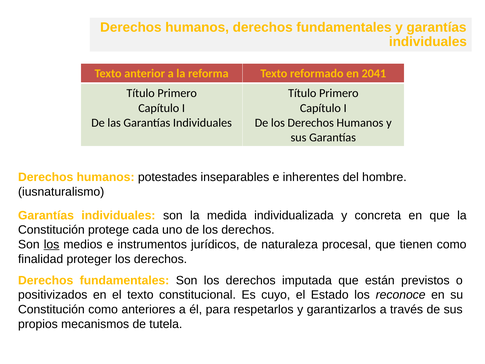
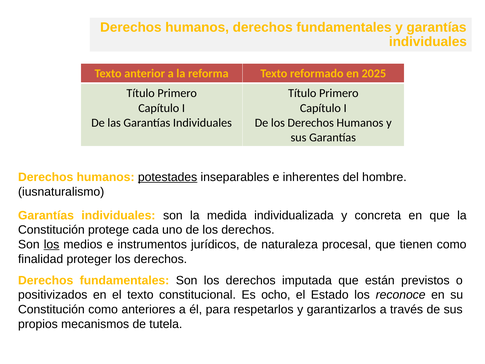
2041: 2041 -> 2025
potestades underline: none -> present
cuyo: cuyo -> ocho
